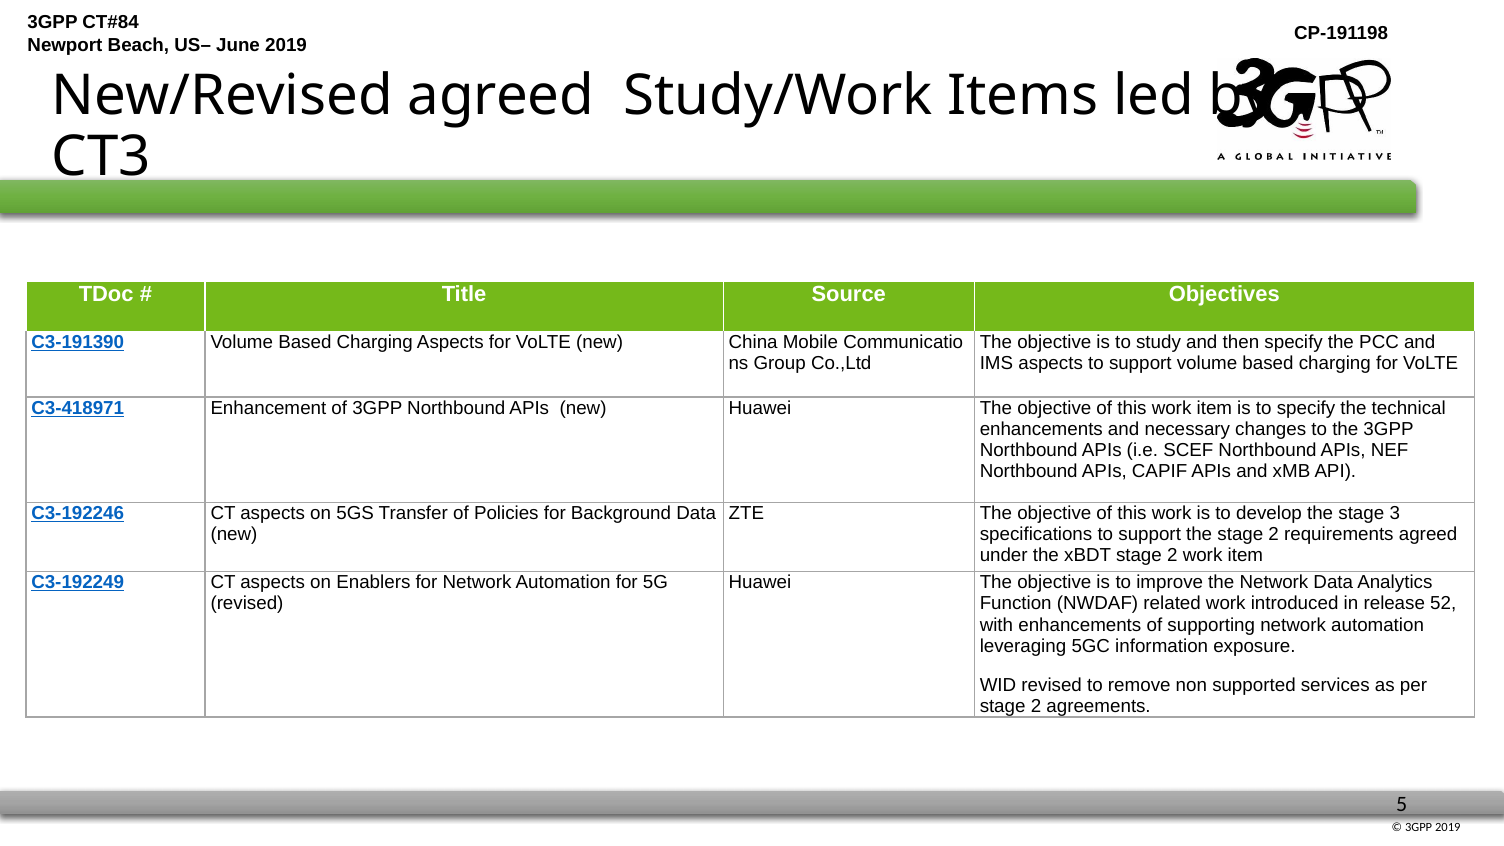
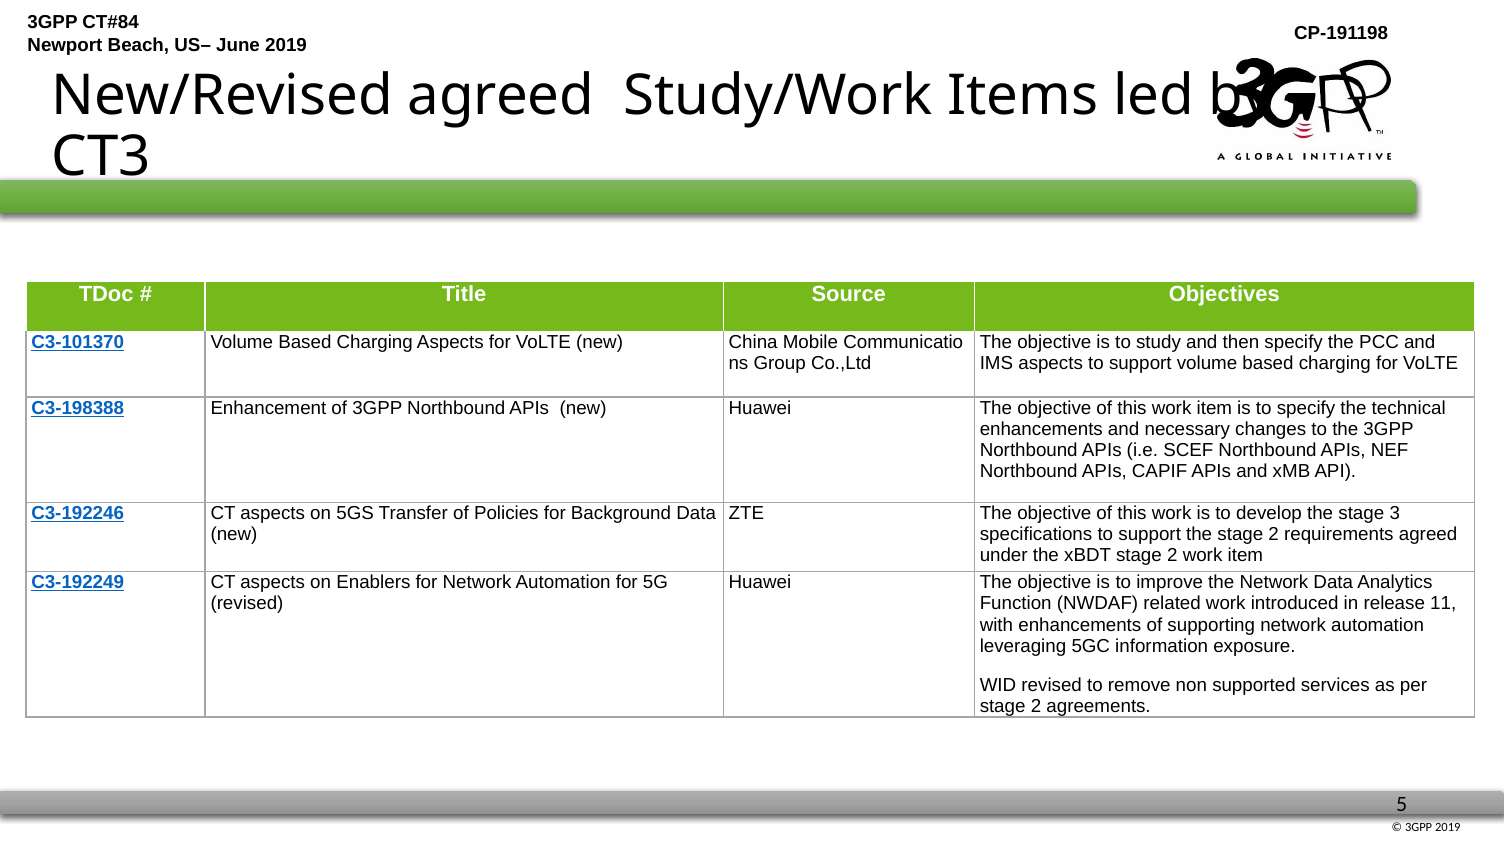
C3-191390: C3-191390 -> C3-101370
C3-418971: C3-418971 -> C3-198388
52: 52 -> 11
